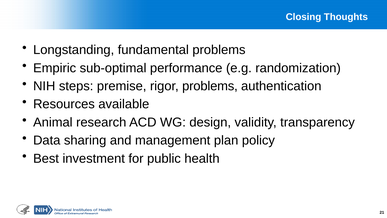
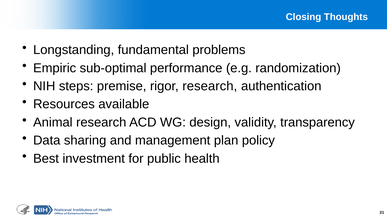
rigor problems: problems -> research
